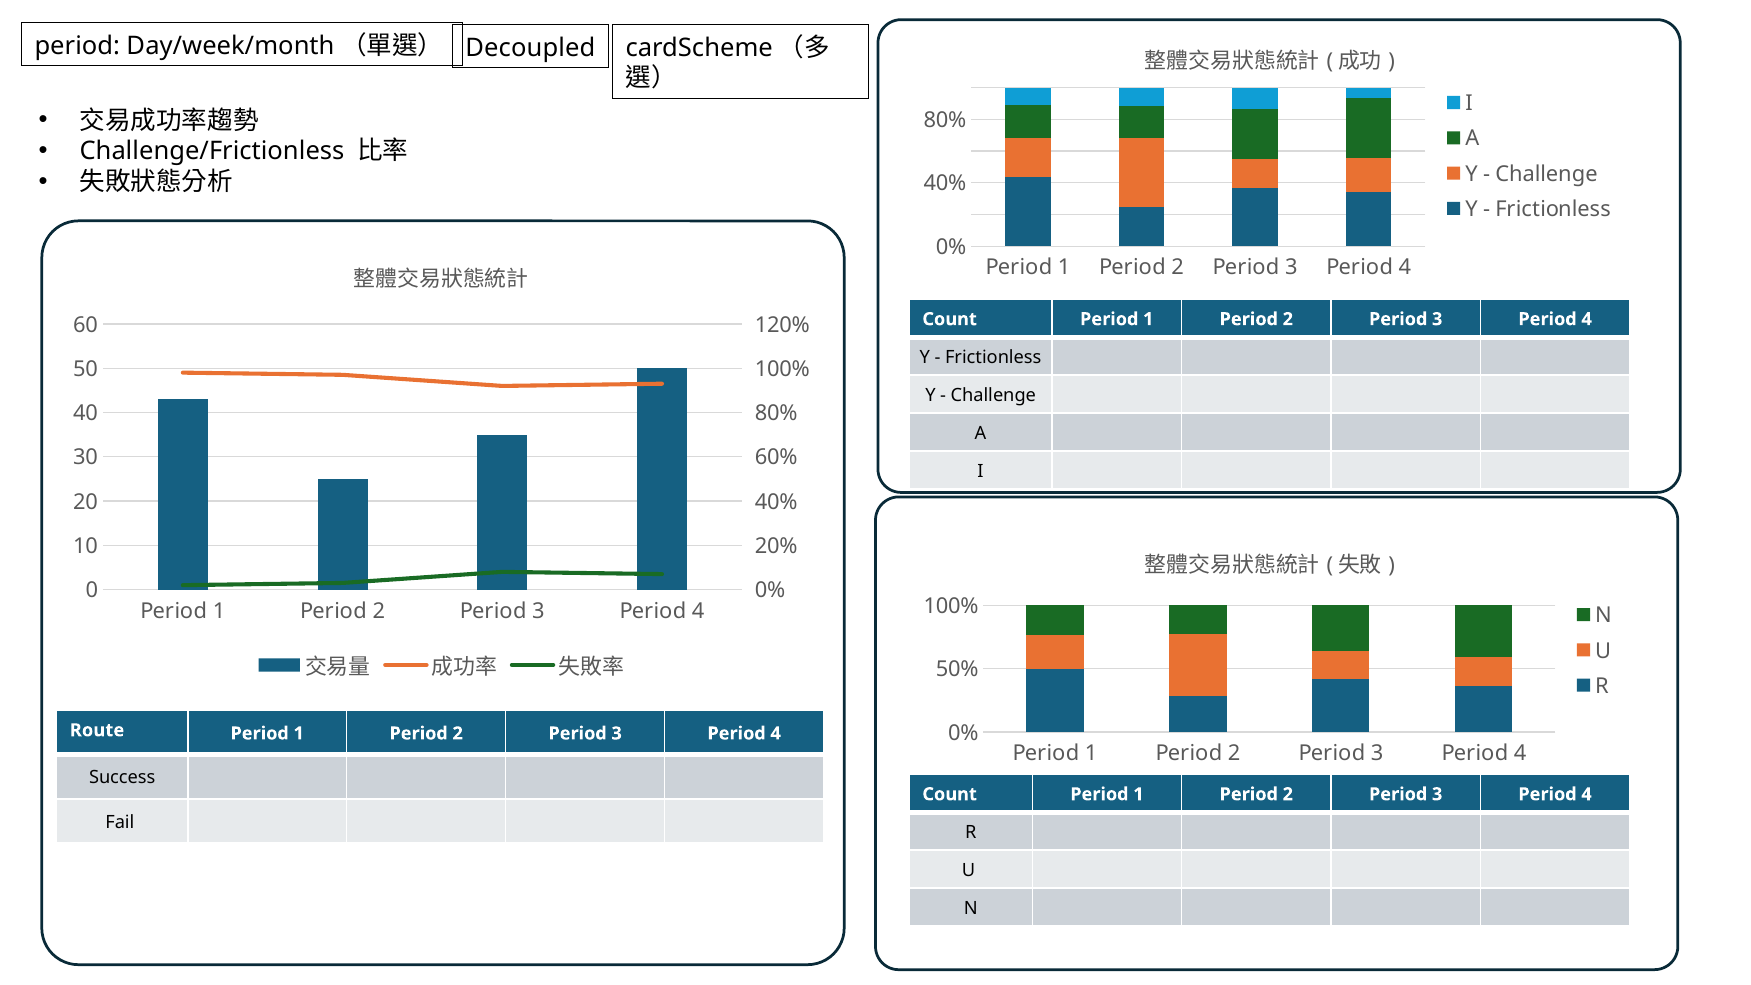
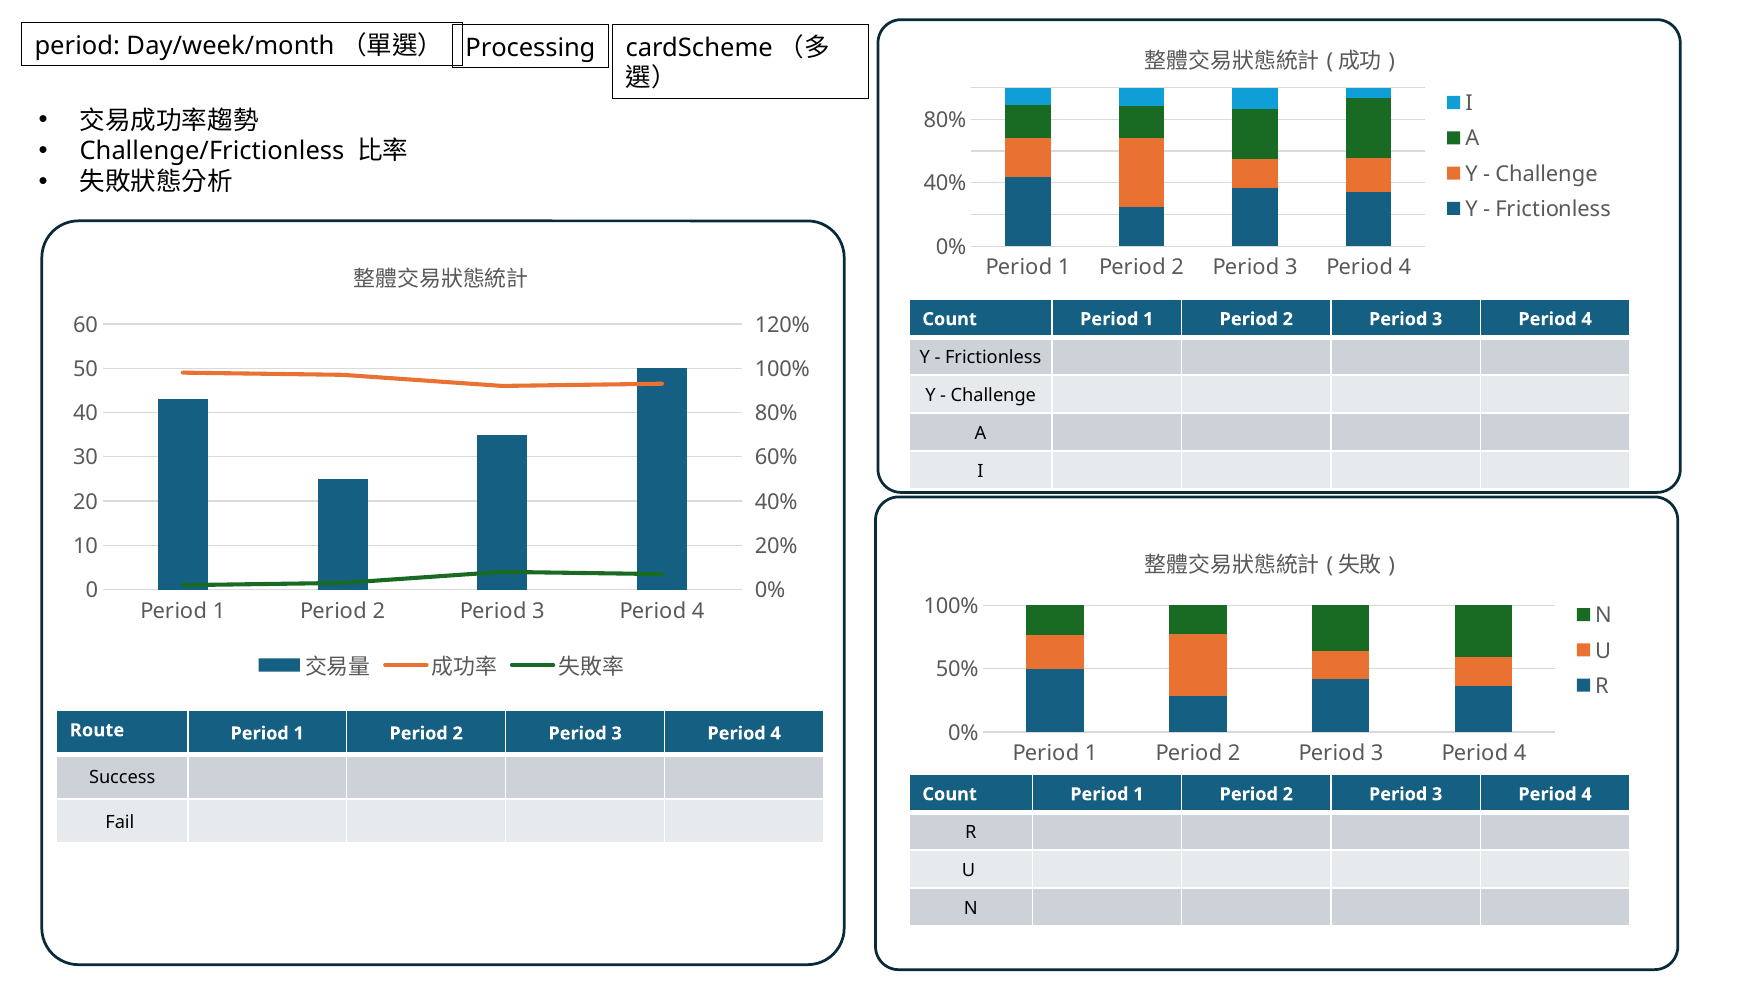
Decoupled: Decoupled -> Processing
